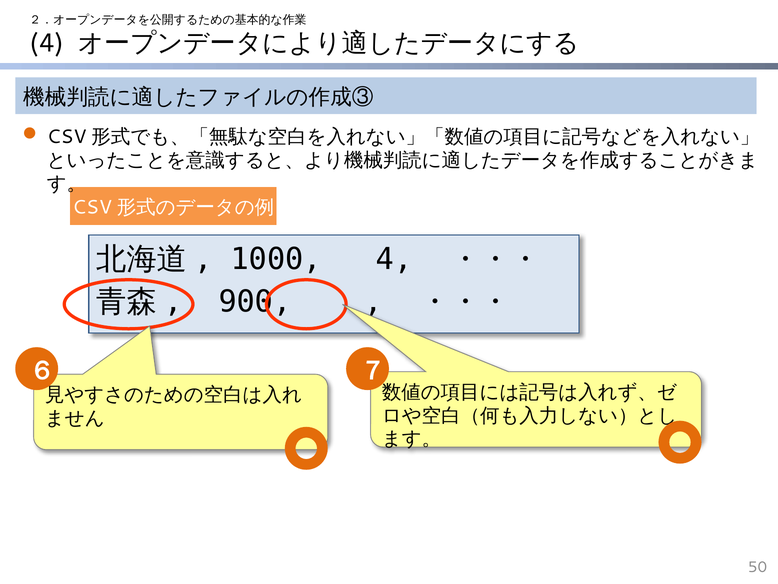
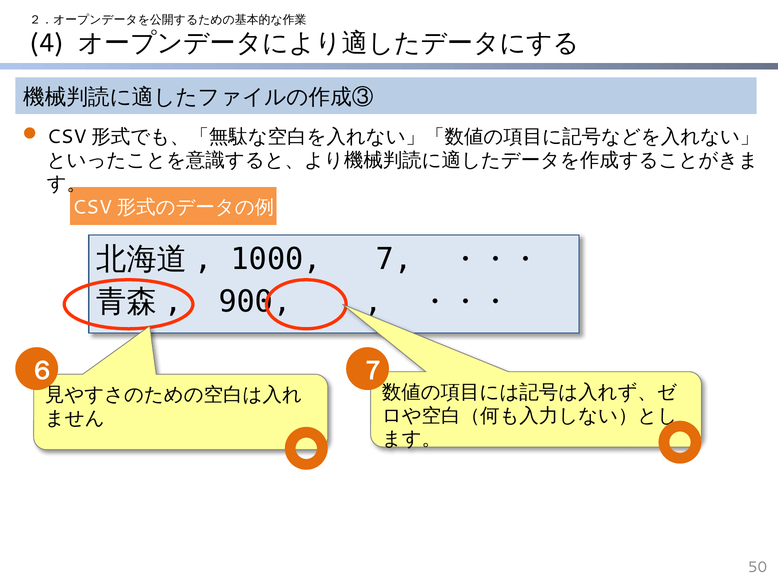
1000 4: 4 -> 7
